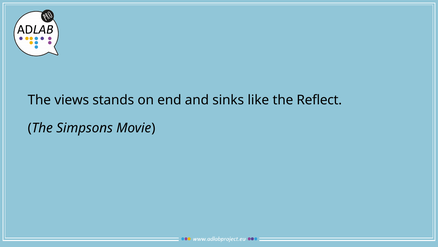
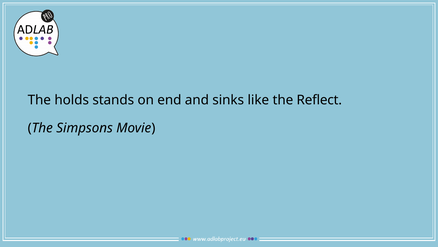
views: views -> holds
